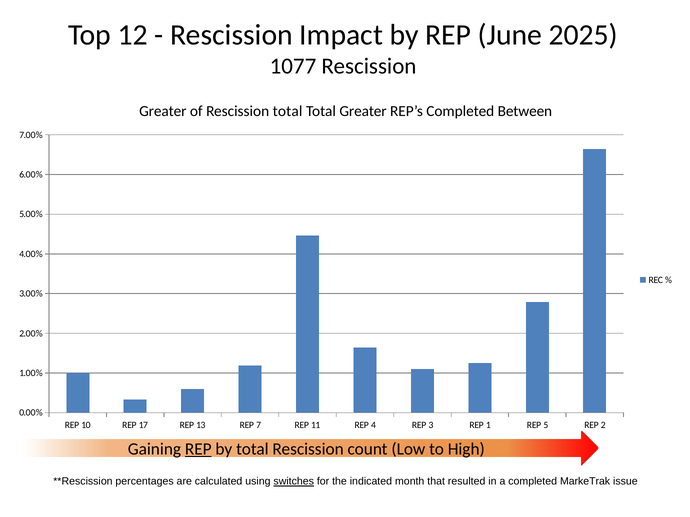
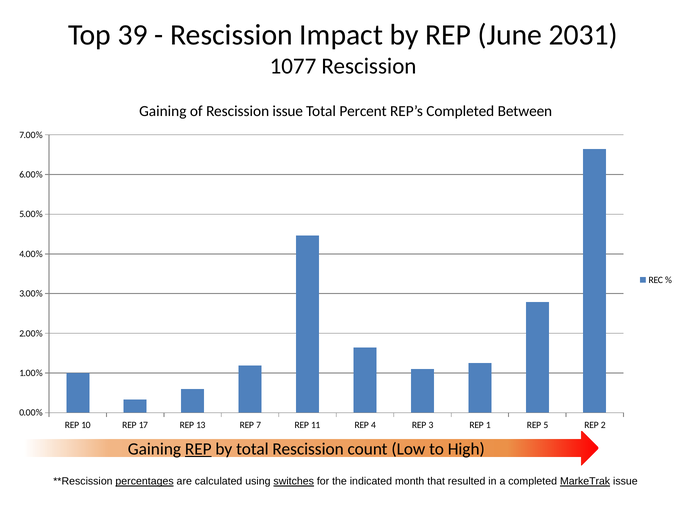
12: 12 -> 39
2025: 2025 -> 2031
Greater at (163, 111): Greater -> Gaining
Rescission total: total -> issue
Total Greater: Greater -> Percent
percentages underline: none -> present
MarkeTrak underline: none -> present
